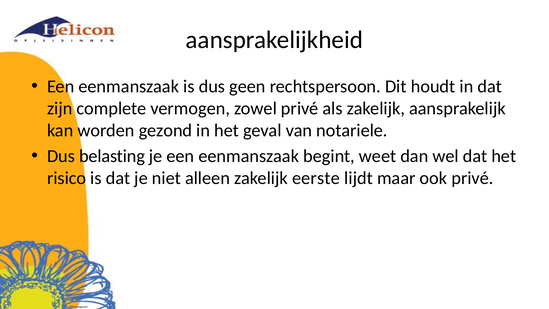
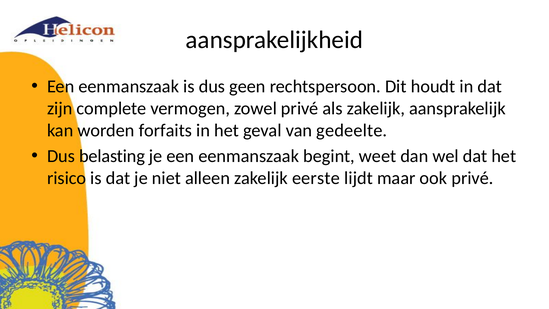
gezond: gezond -> forfaits
notariele: notariele -> gedeelte
